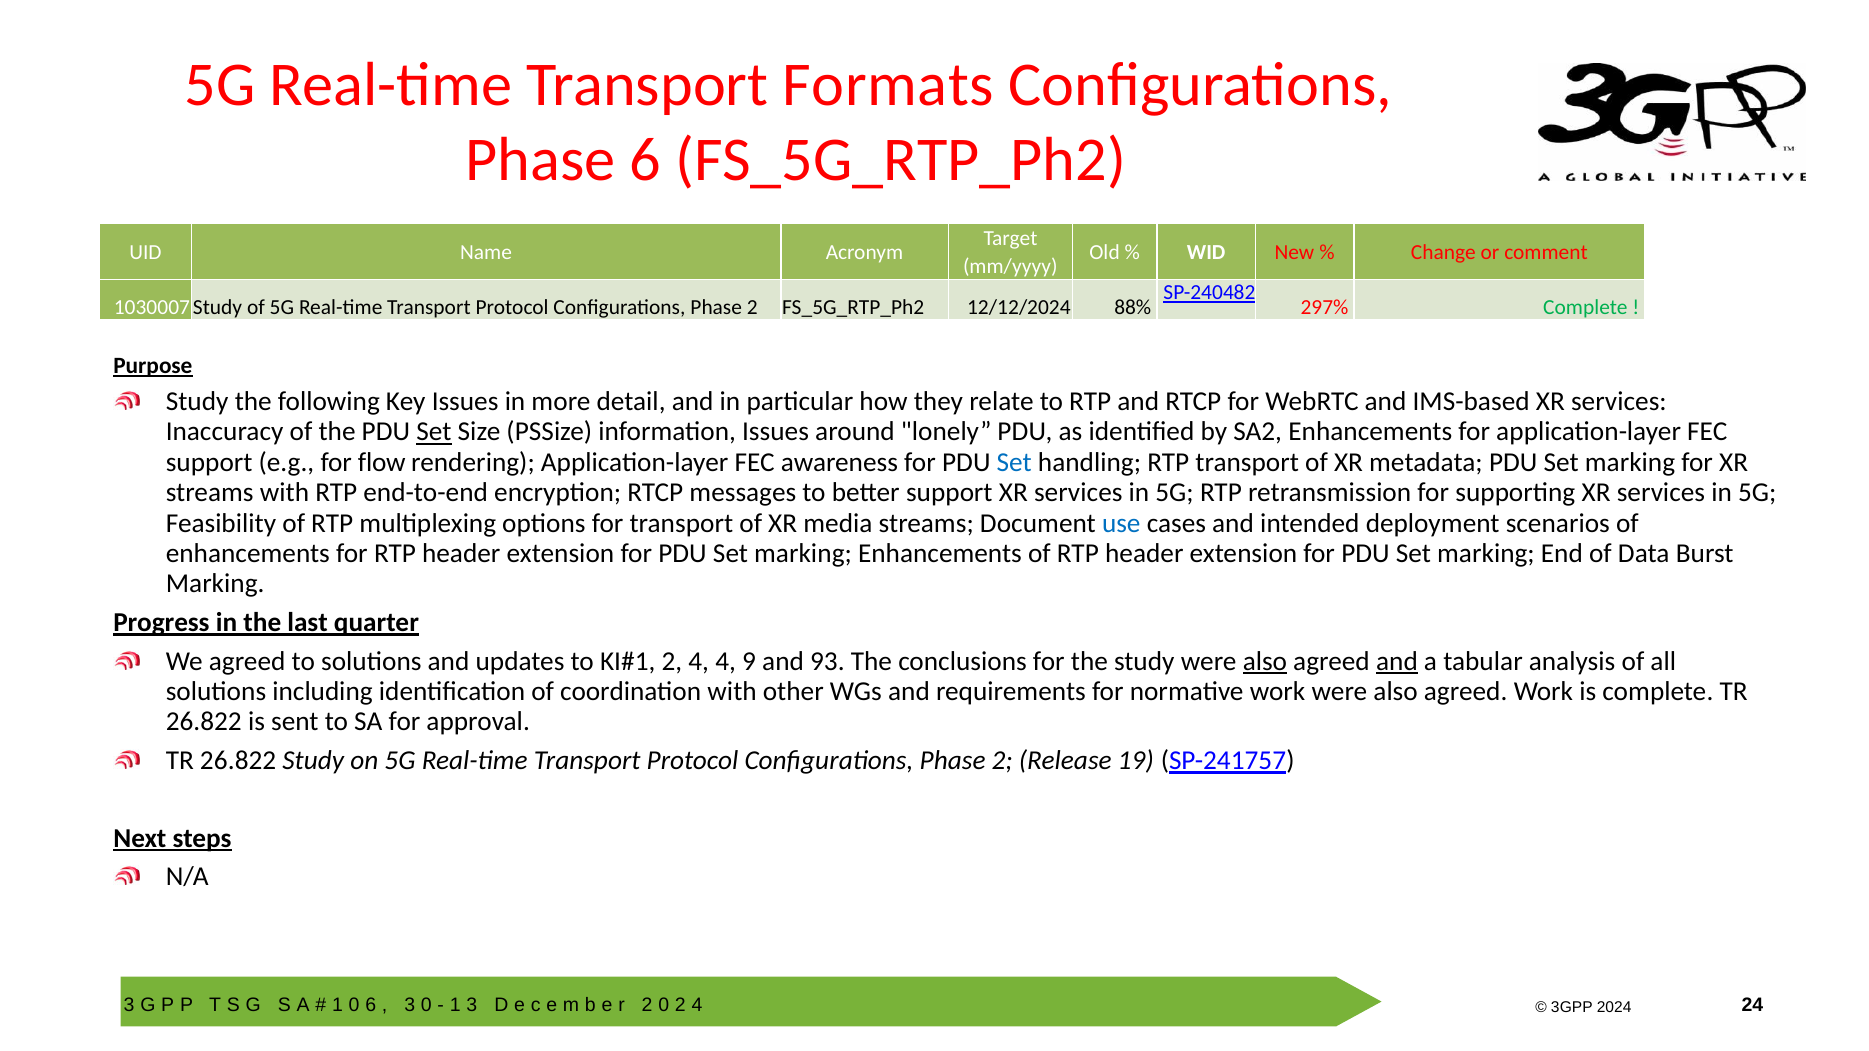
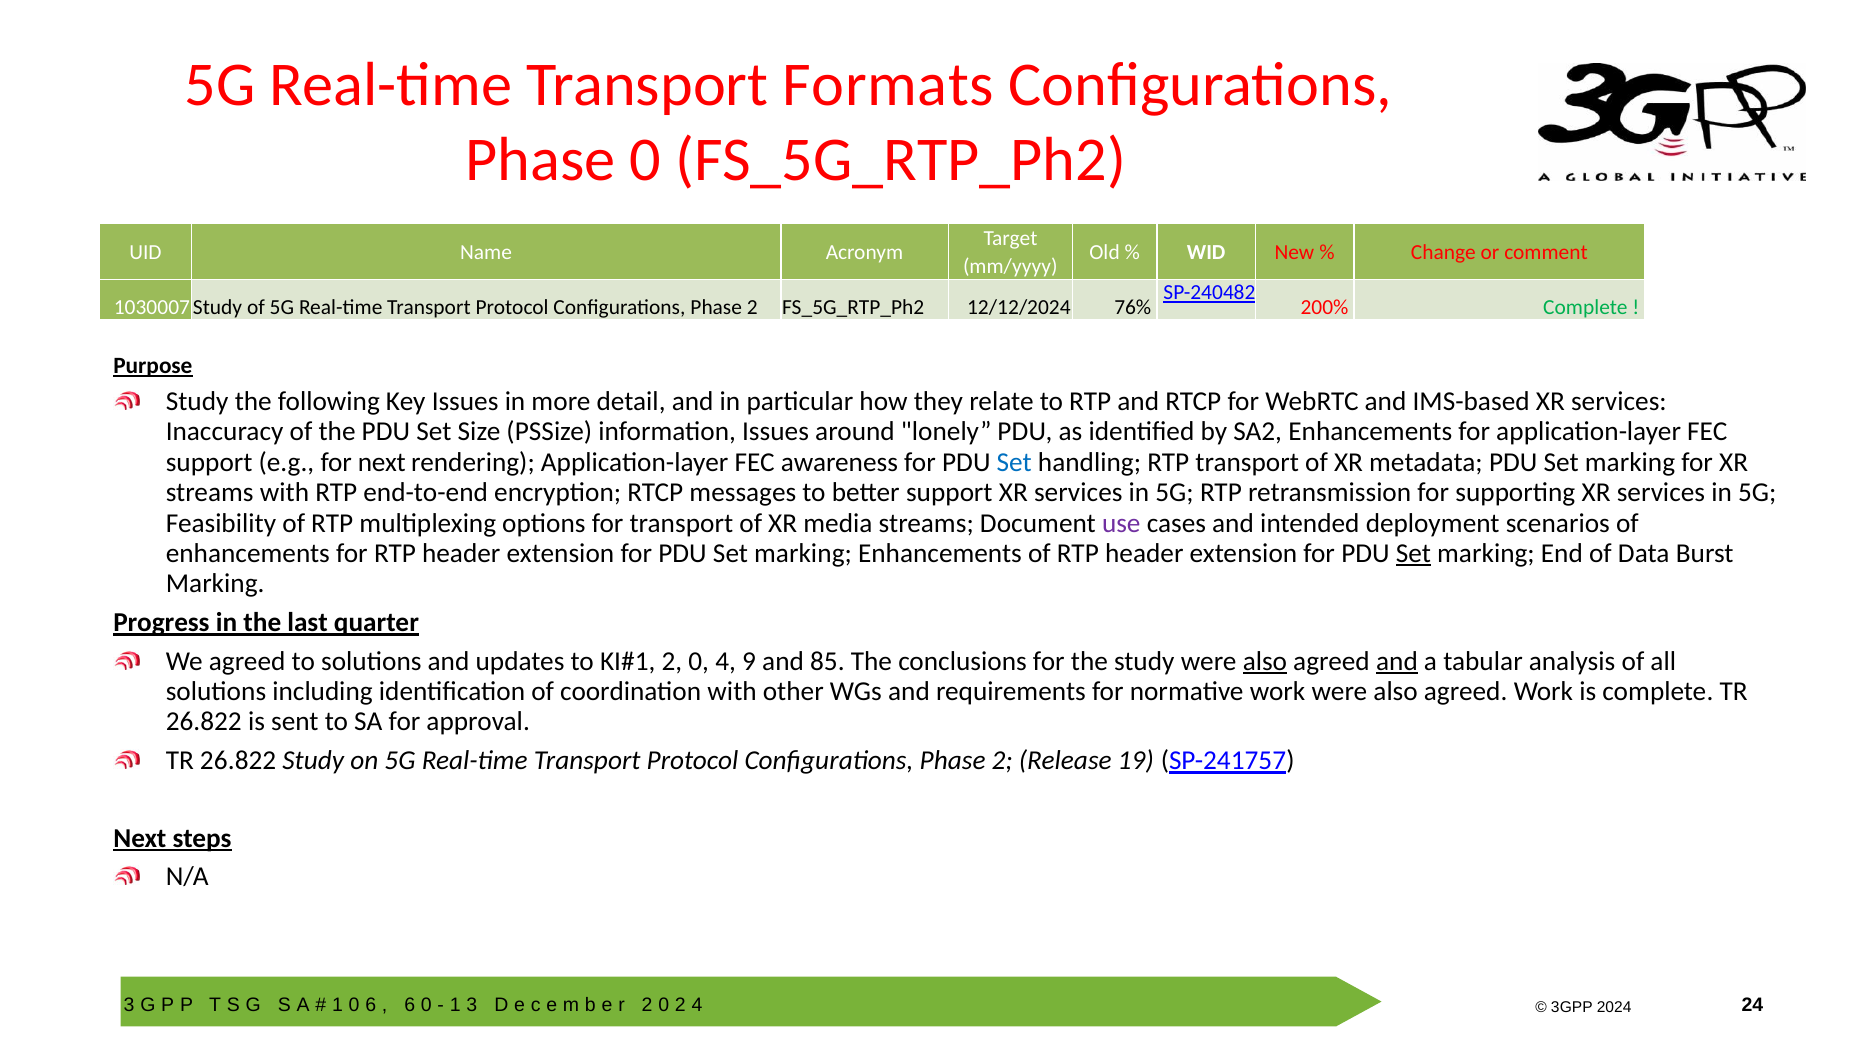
Phase 6: 6 -> 0
88%: 88% -> 76%
297%: 297% -> 200%
Set at (434, 432) underline: present -> none
for flow: flow -> next
use colour: blue -> purple
Set at (1413, 554) underline: none -> present
4 at (699, 661): 4 -> 0
93: 93 -> 85
3 at (410, 1005): 3 -> 6
